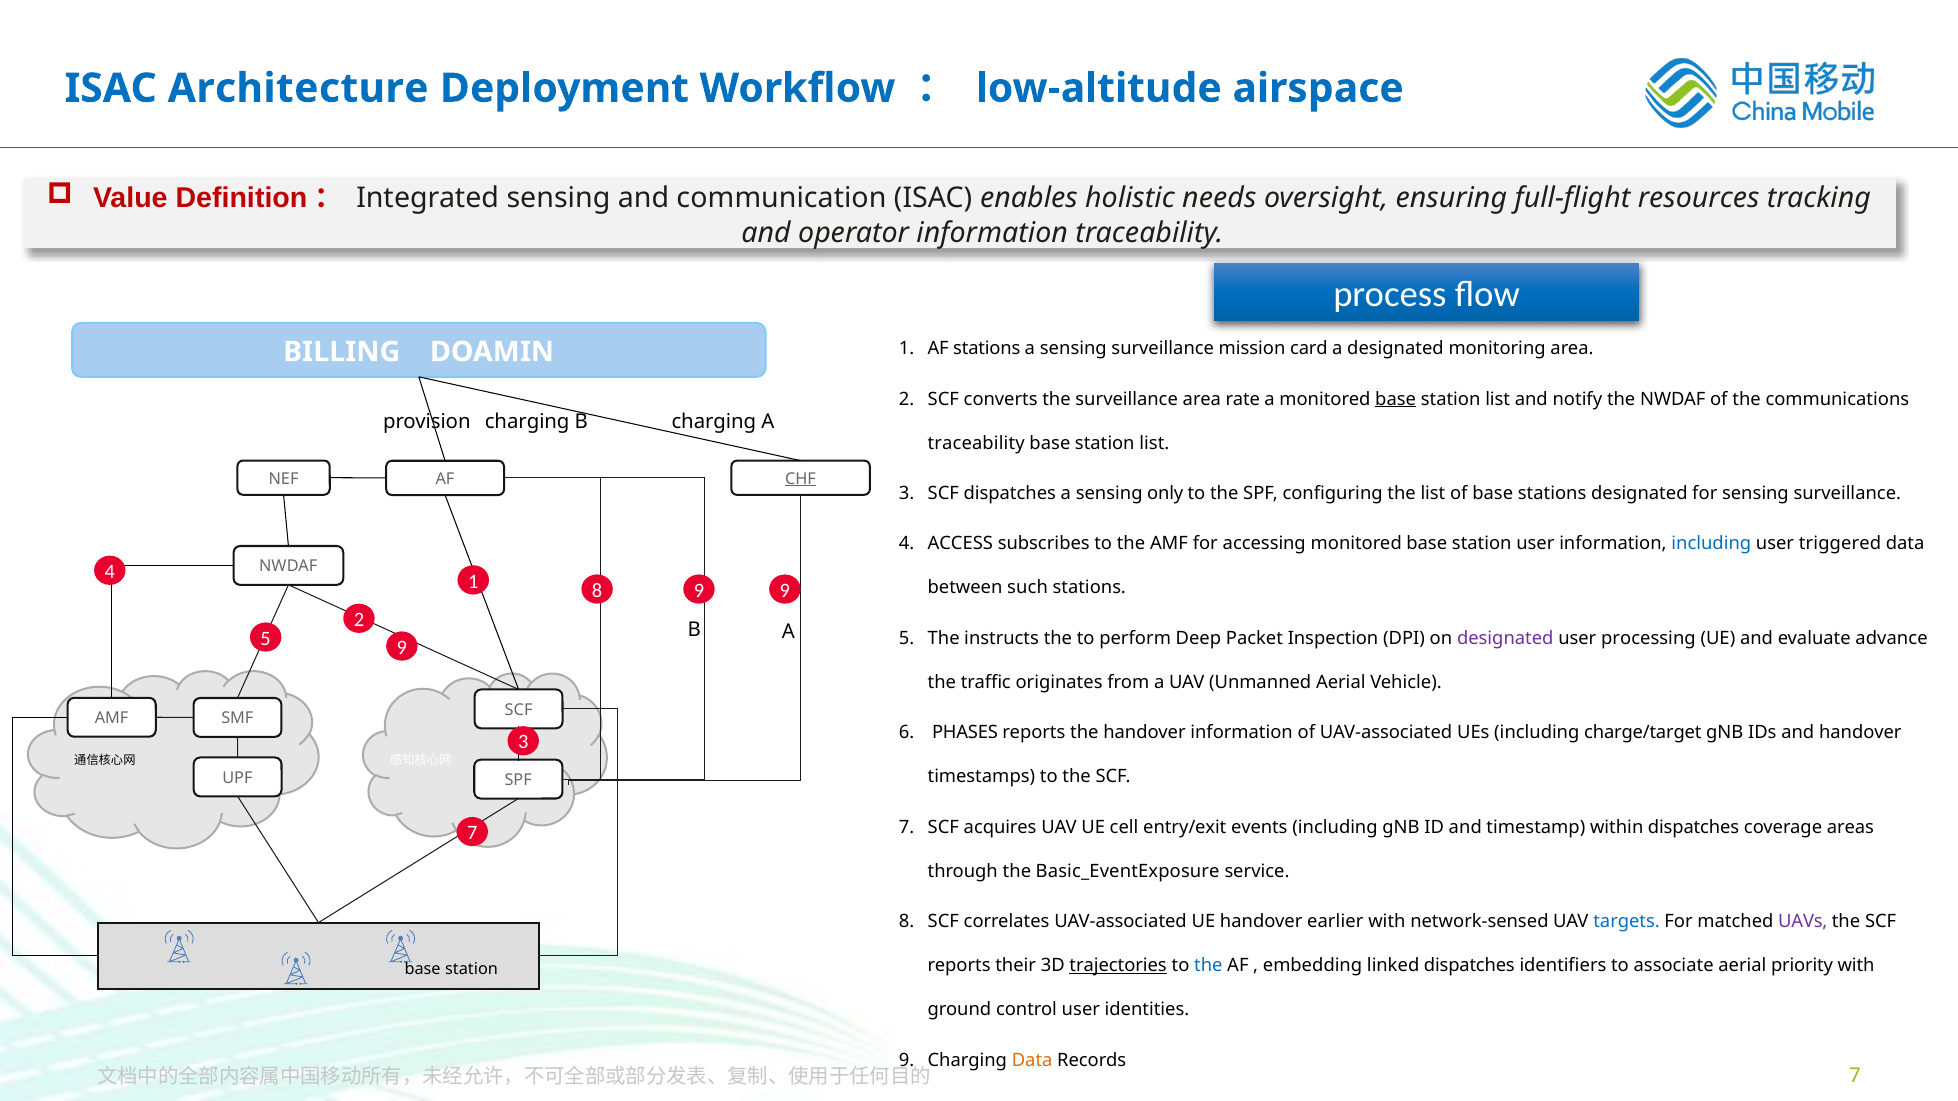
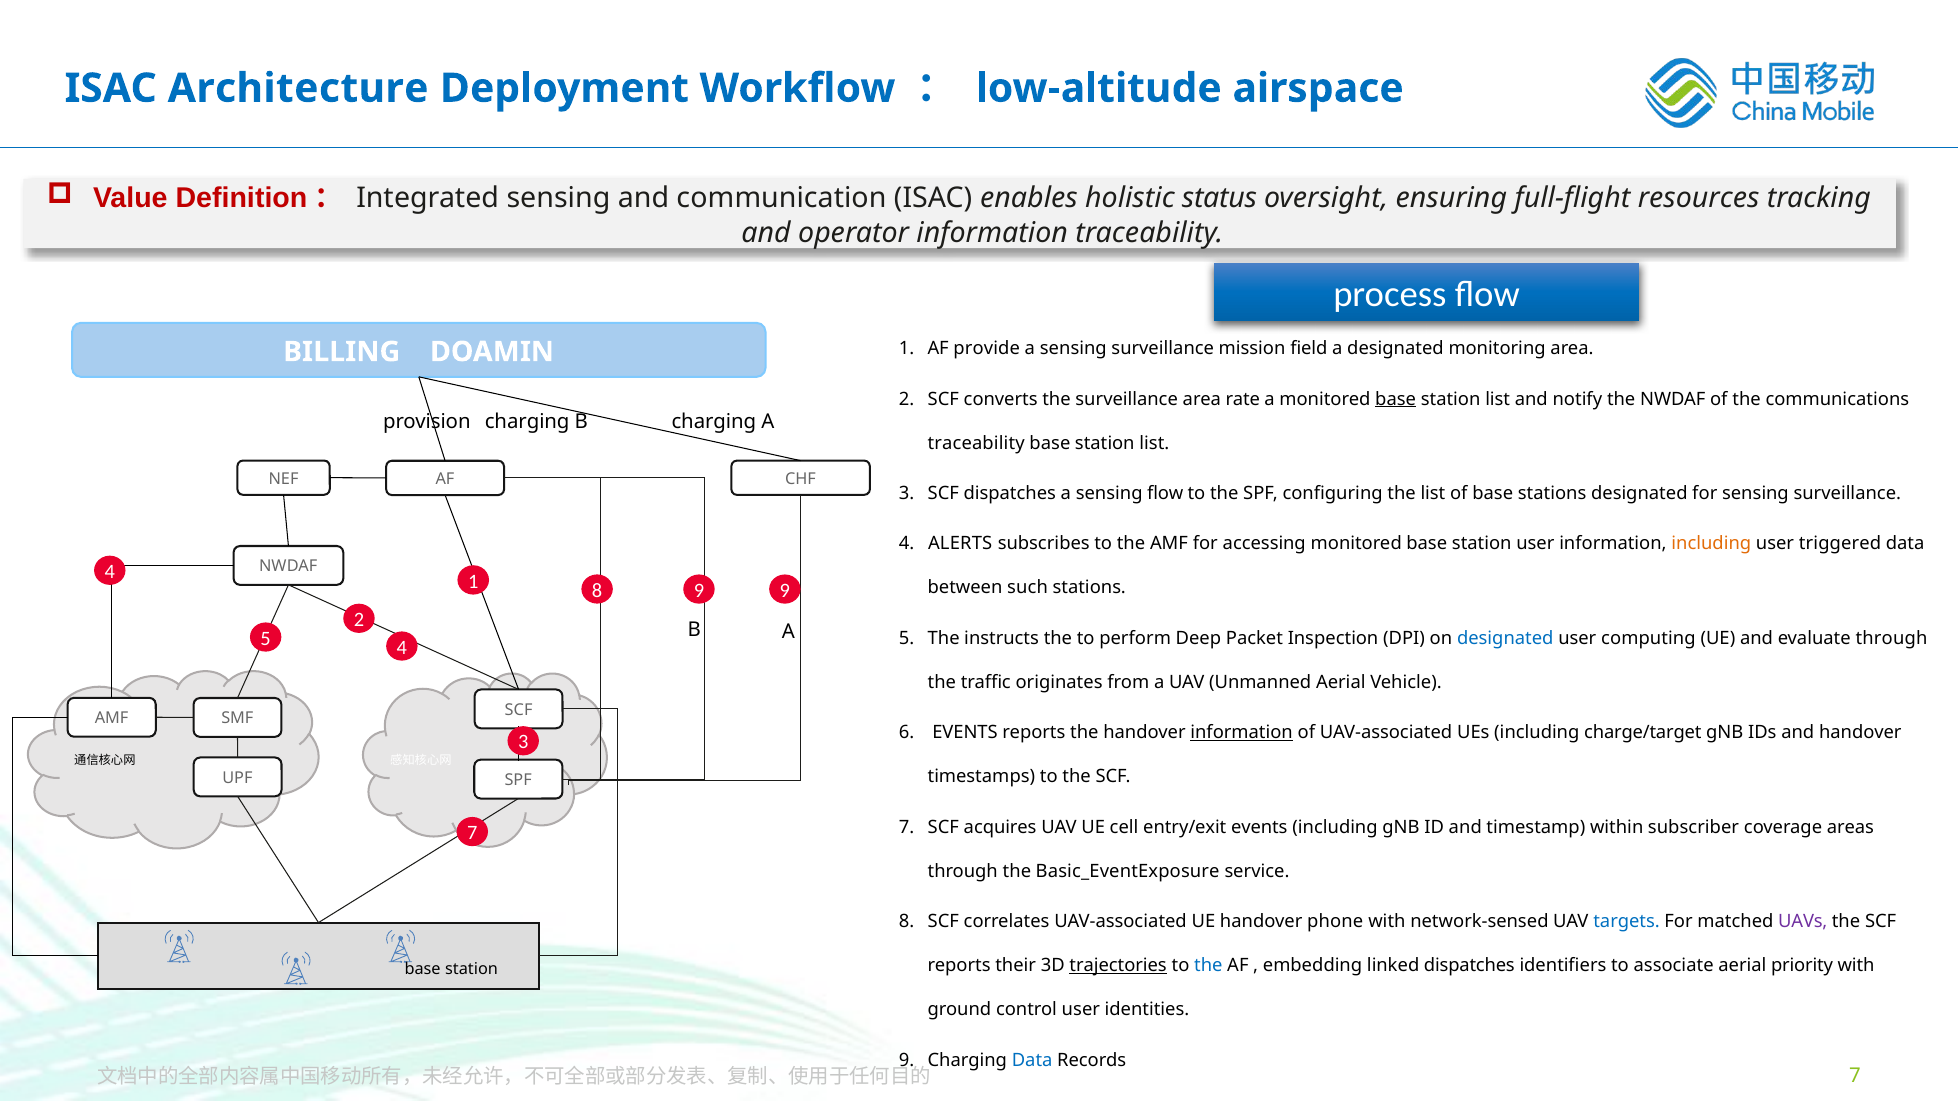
needs: needs -> status
AF stations: stations -> provide
card: card -> field
CHF underline: present -> none
sensing only: only -> flow
ACCESS: ACCESS -> ALERTS
including at (1711, 544) colour: blue -> orange
5 9: 9 -> 4
designated at (1505, 638) colour: purple -> blue
processing: processing -> computing
evaluate advance: advance -> through
6 PHASES: PHASES -> EVENTS
information at (1242, 733) underline: none -> present
within dispatches: dispatches -> subscriber
earlier: earlier -> phone
Data at (1032, 1060) colour: orange -> blue
